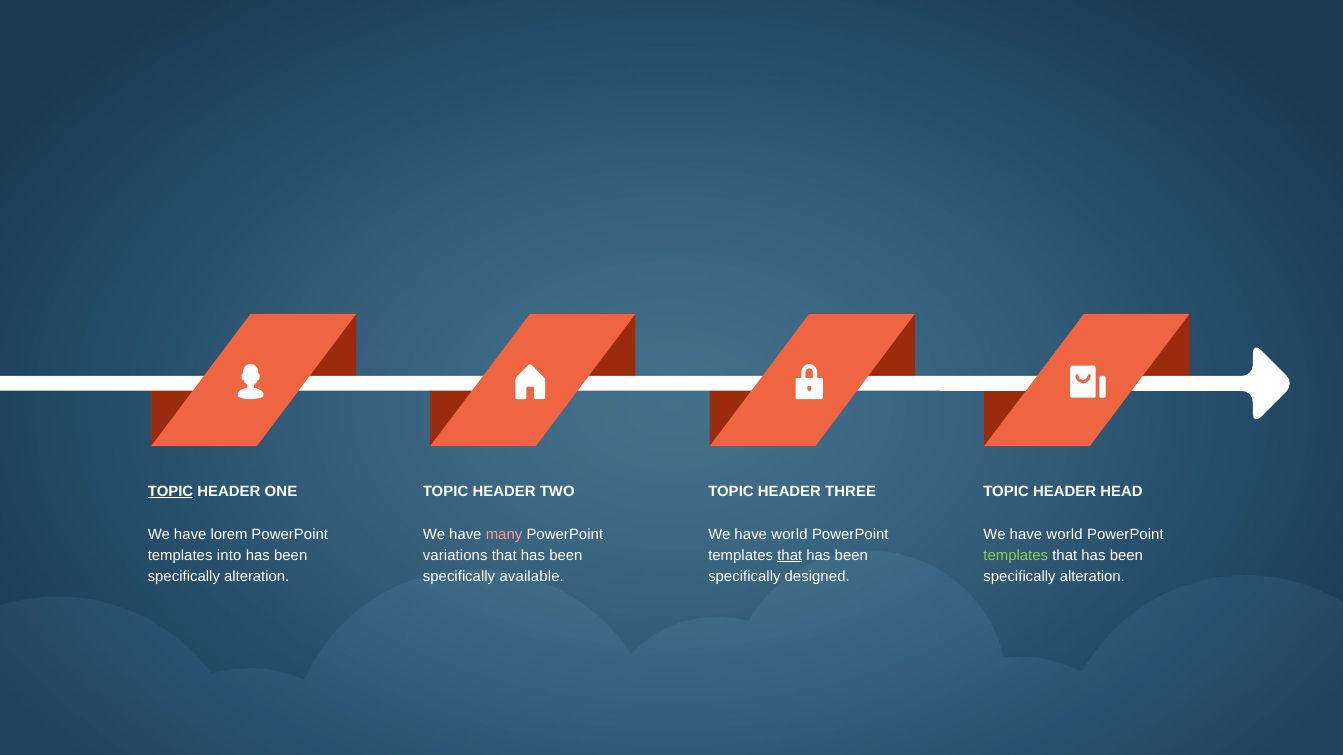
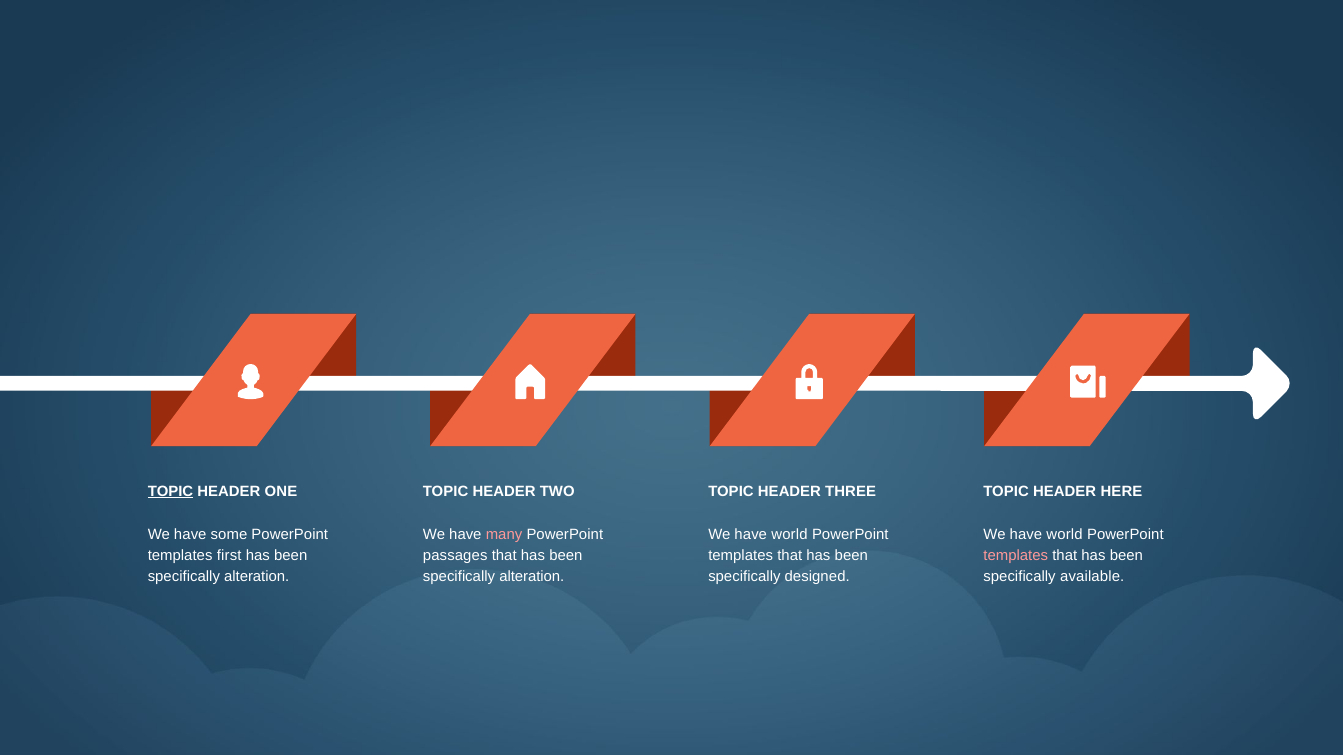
HEAD: HEAD -> HERE
lorem: lorem -> some
into: into -> first
variations: variations -> passages
that at (790, 556) underline: present -> none
templates at (1016, 556) colour: light green -> pink
available at (532, 577): available -> alteration
alteration at (1092, 577): alteration -> available
